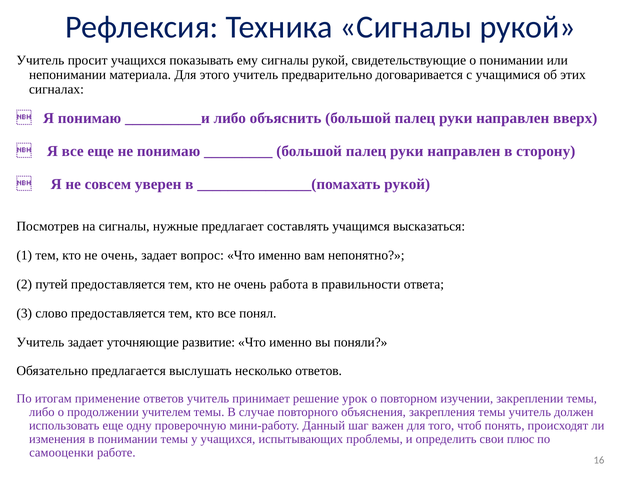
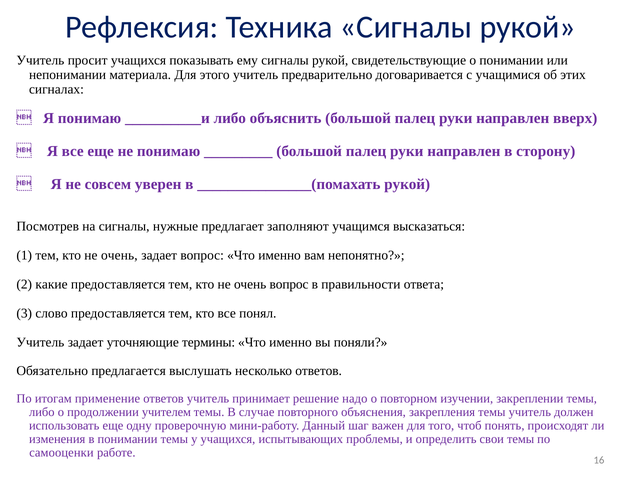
составлять: составлять -> заполняют
путей: путей -> какие
очень работа: работа -> вопрос
развитие: развитие -> термины
урок: урок -> надо
свои плюс: плюс -> темы
